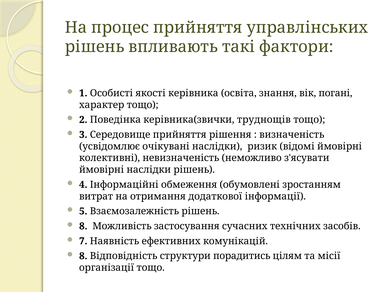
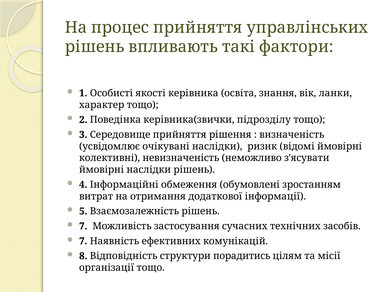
погані: погані -> ланки
труднощів: труднощів -> підрозділу
8 at (83, 226): 8 -> 7
